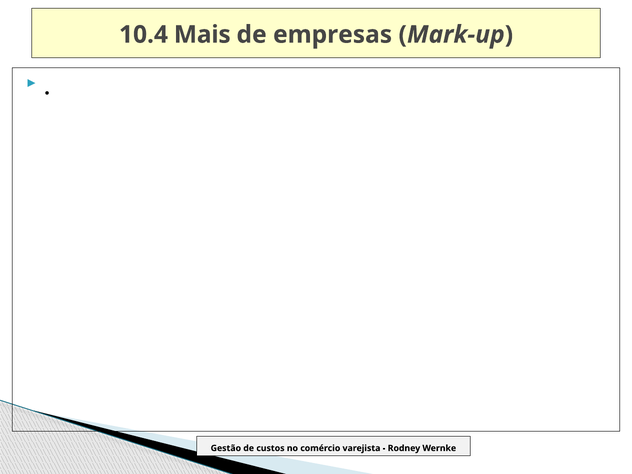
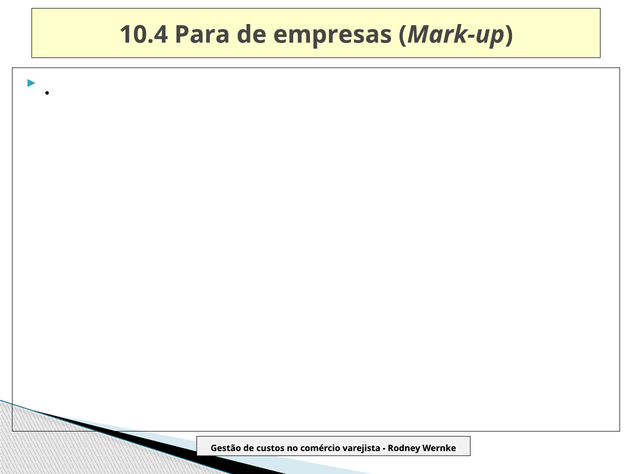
Mais: Mais -> Para
